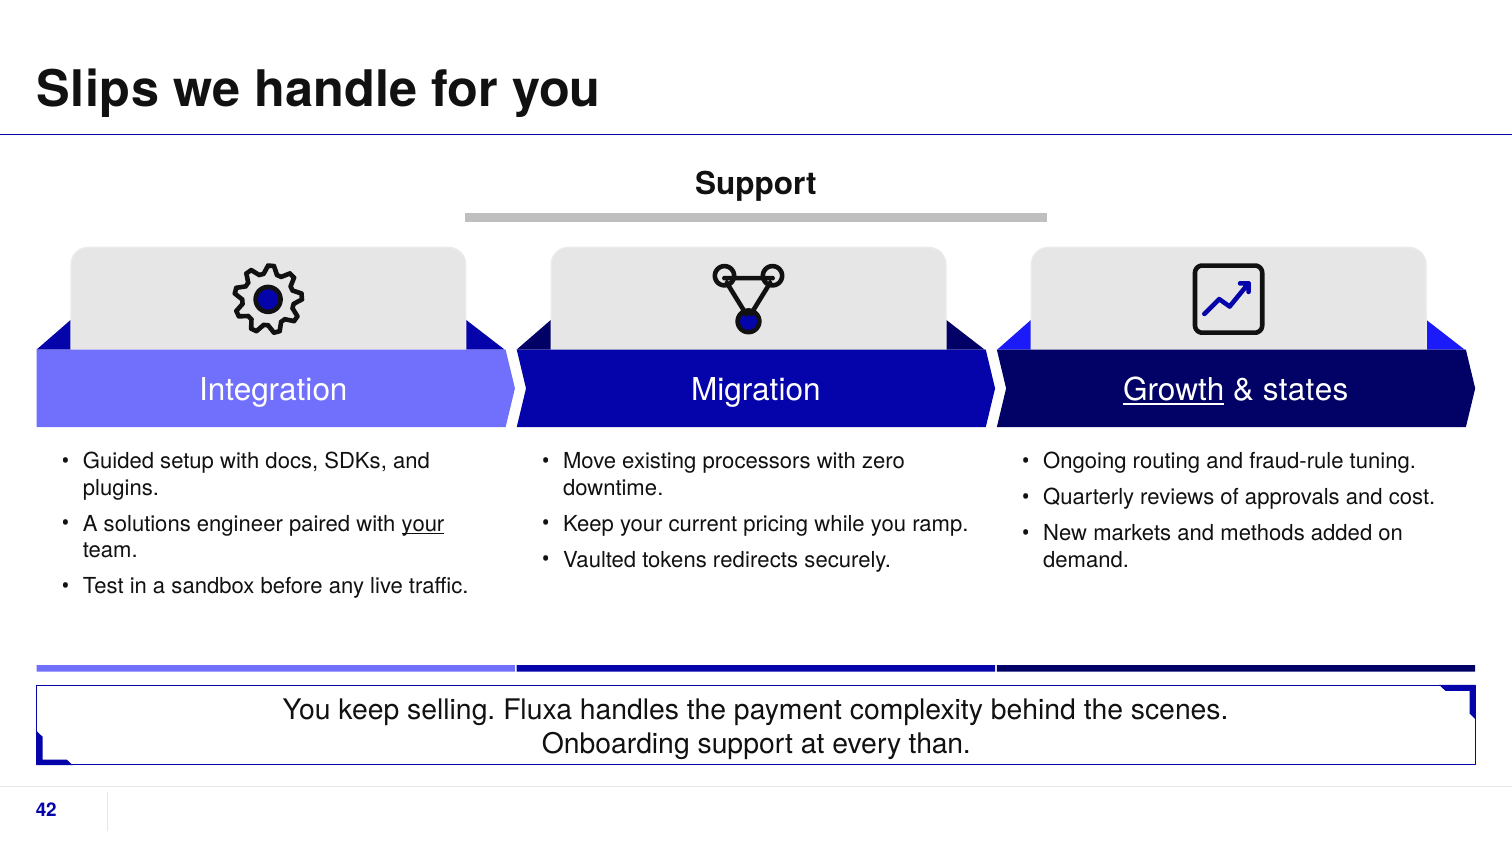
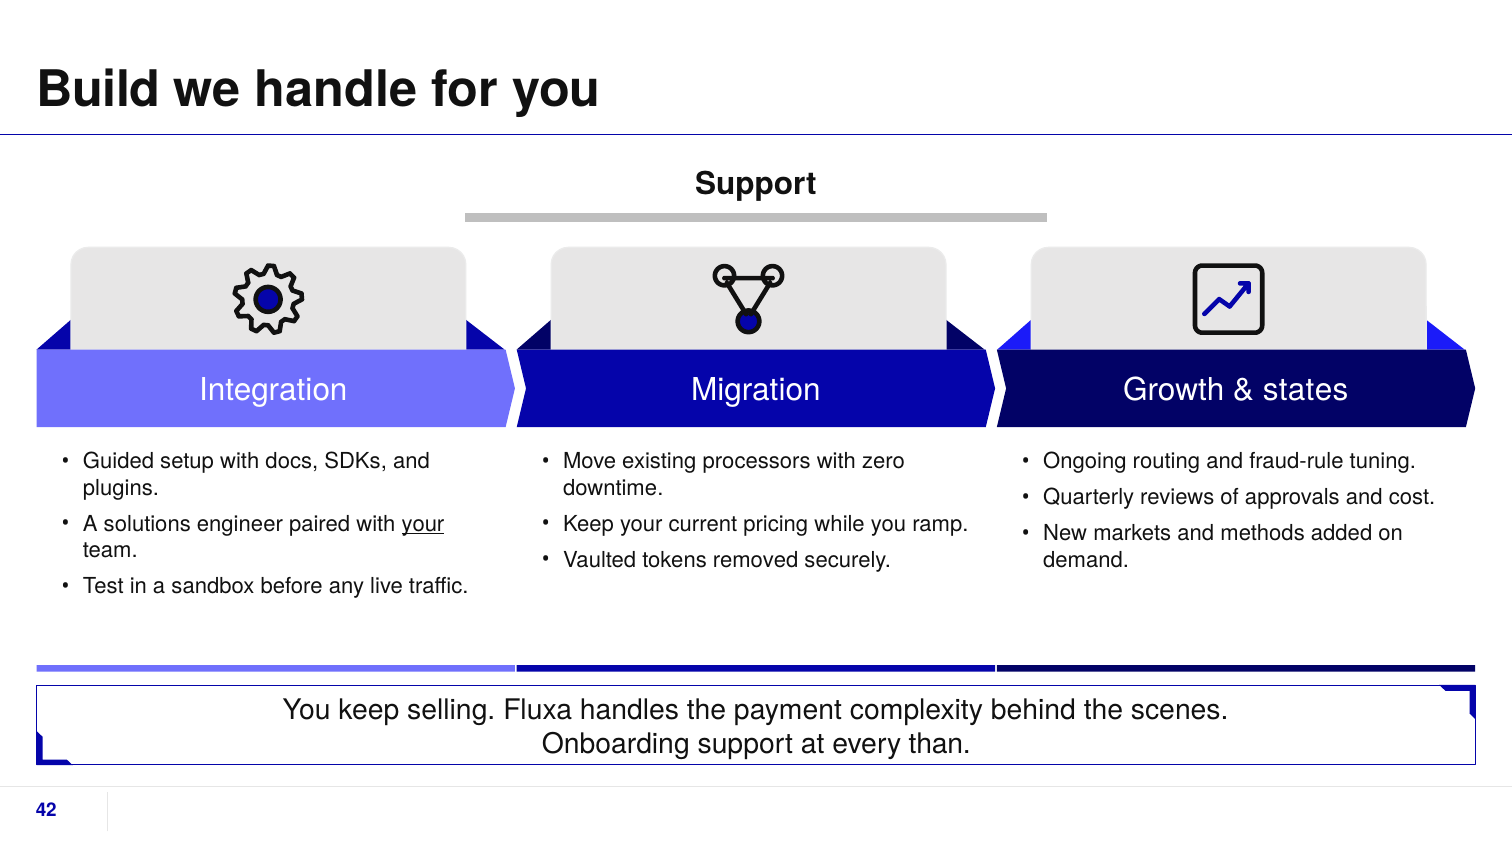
Slips: Slips -> Build
Growth underline: present -> none
redirects: redirects -> removed
